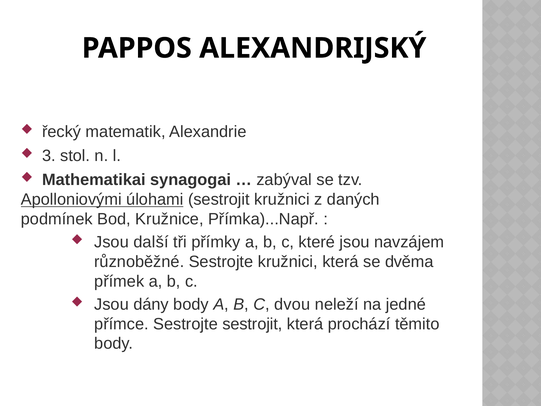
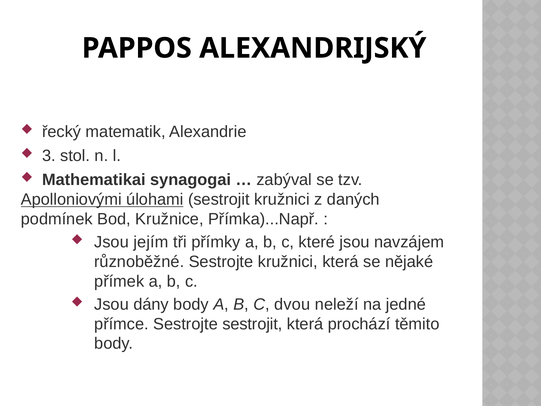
další: další -> jejím
dvěma: dvěma -> nějaké
